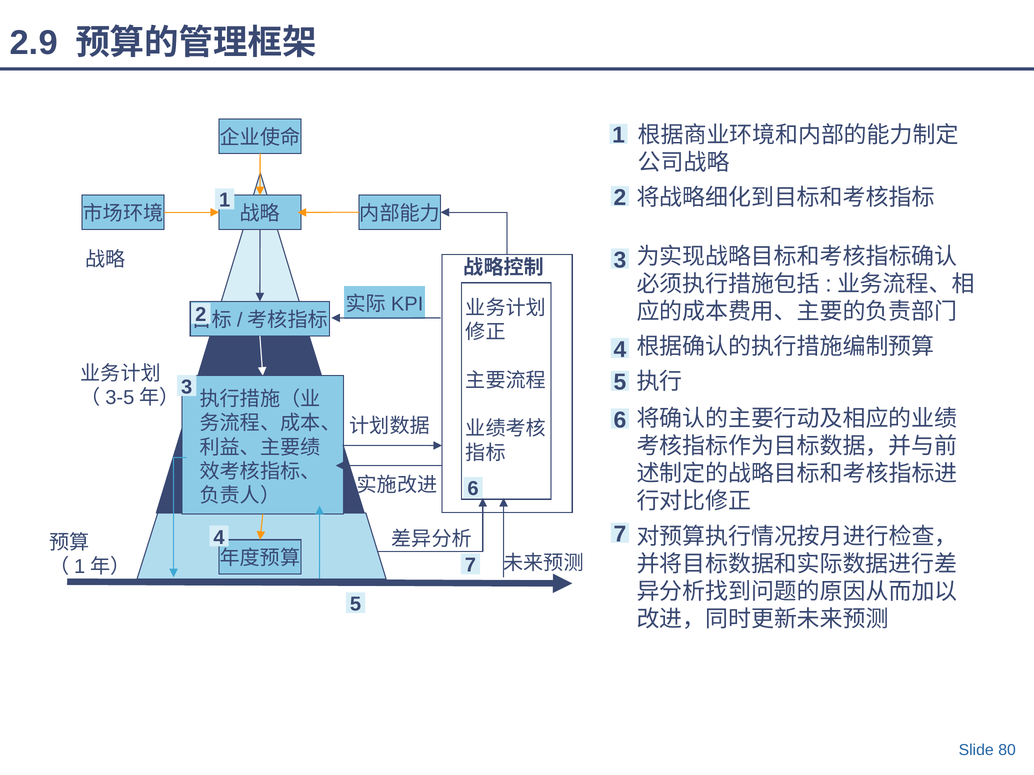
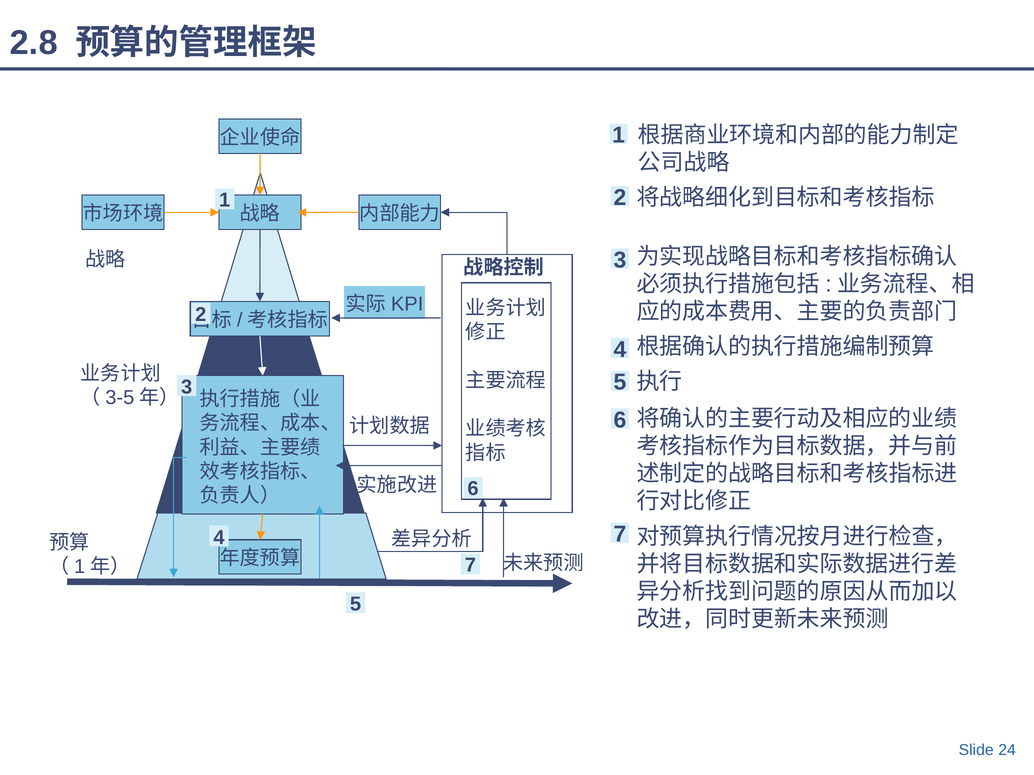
2.9: 2.9 -> 2.8
80: 80 -> 24
